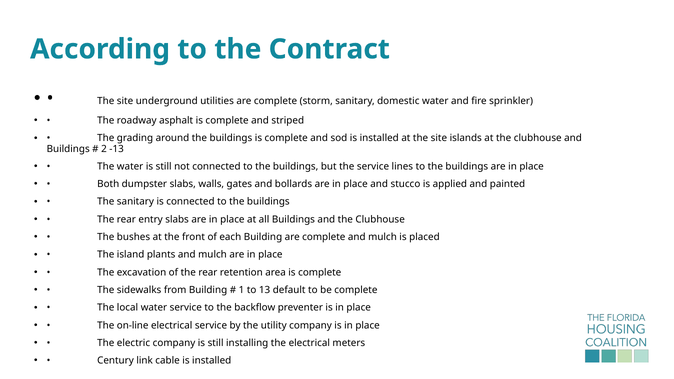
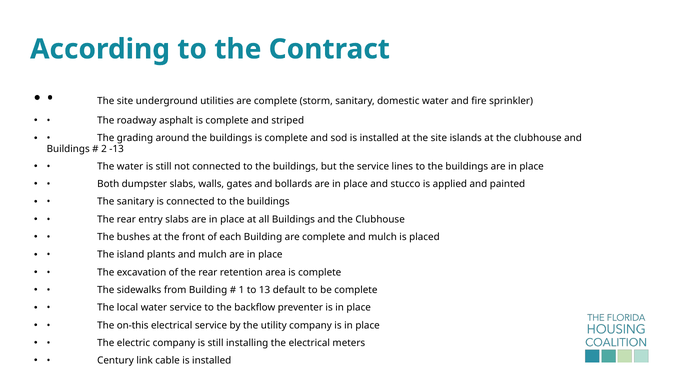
on-line: on-line -> on-this
